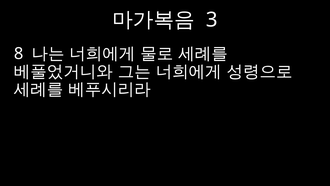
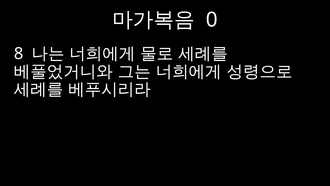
3: 3 -> 0
